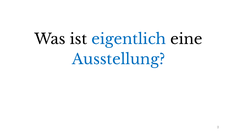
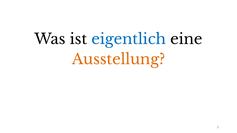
Ausstellung colour: blue -> orange
